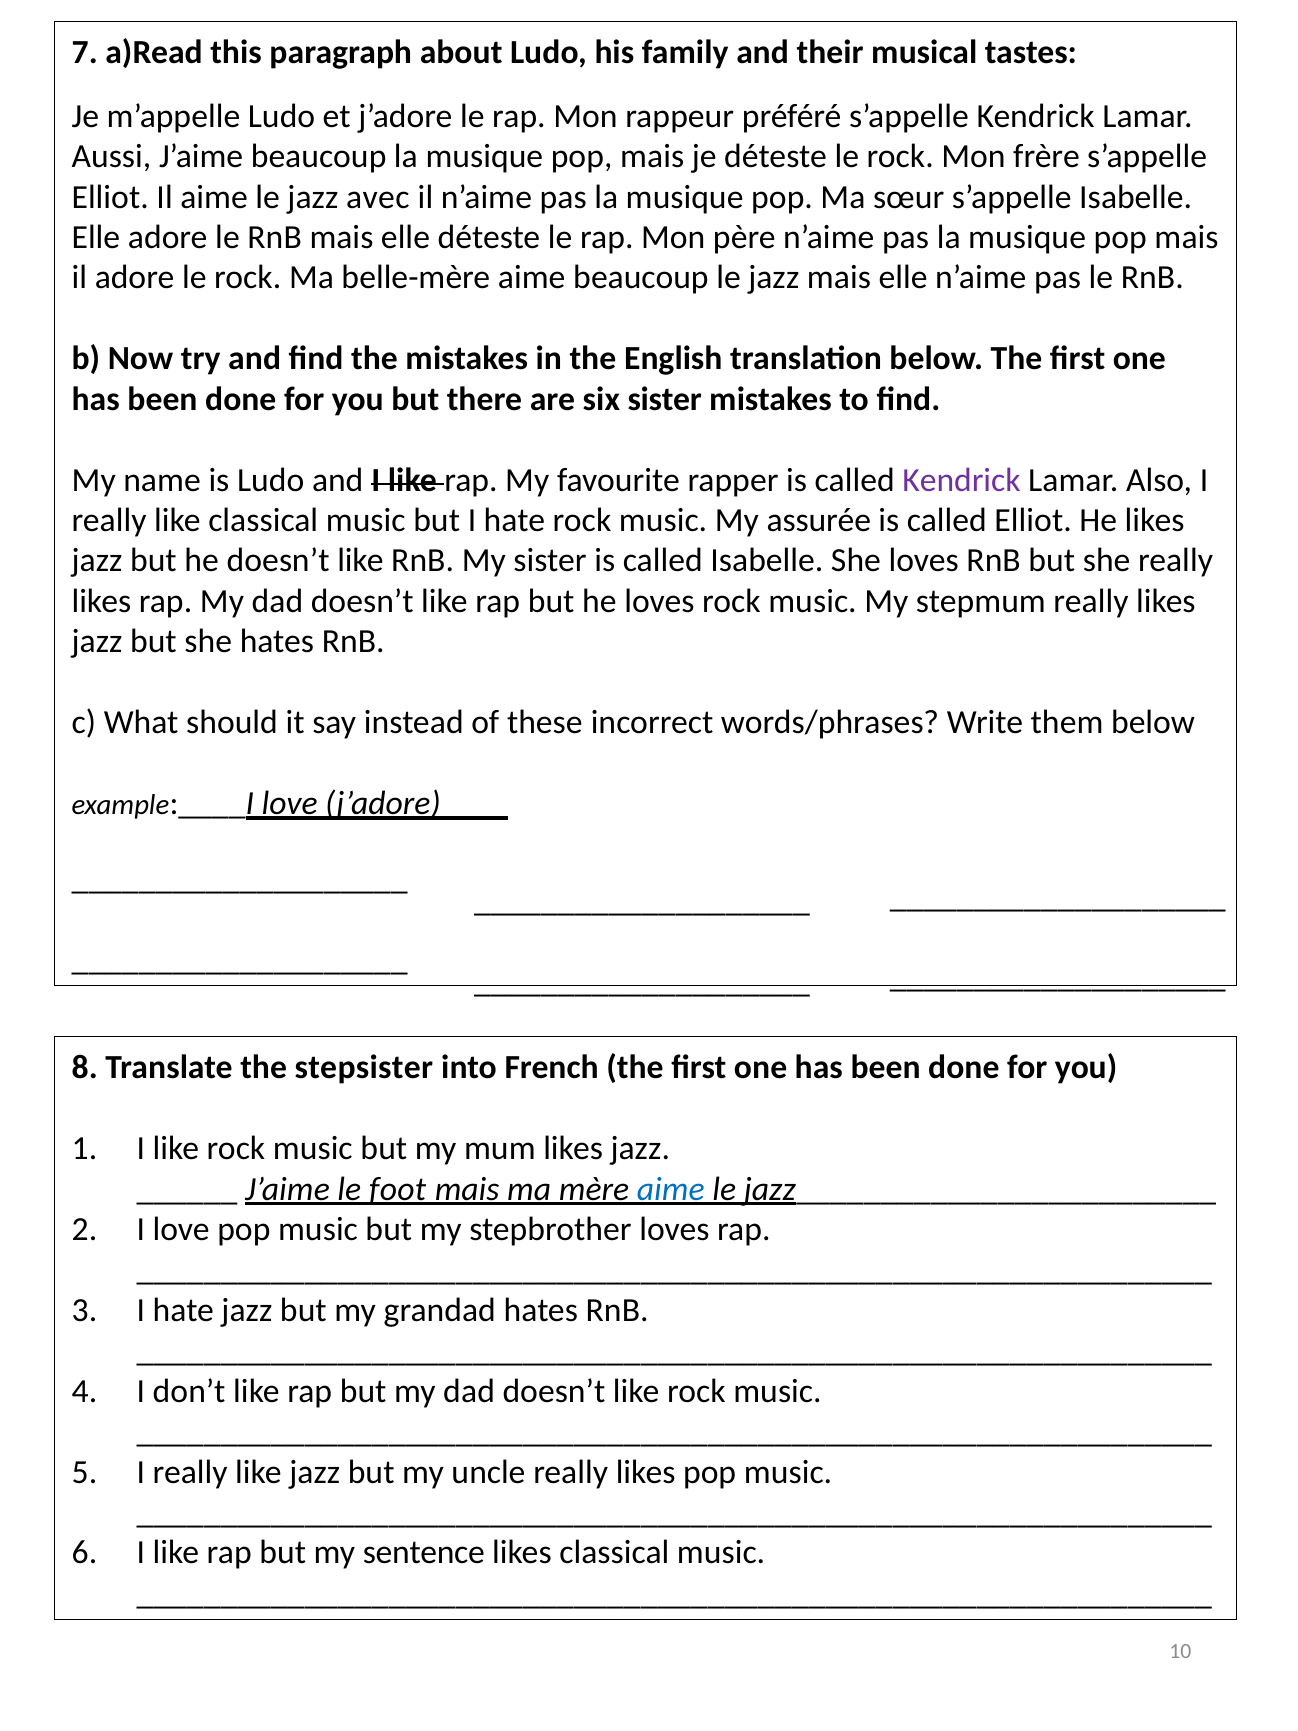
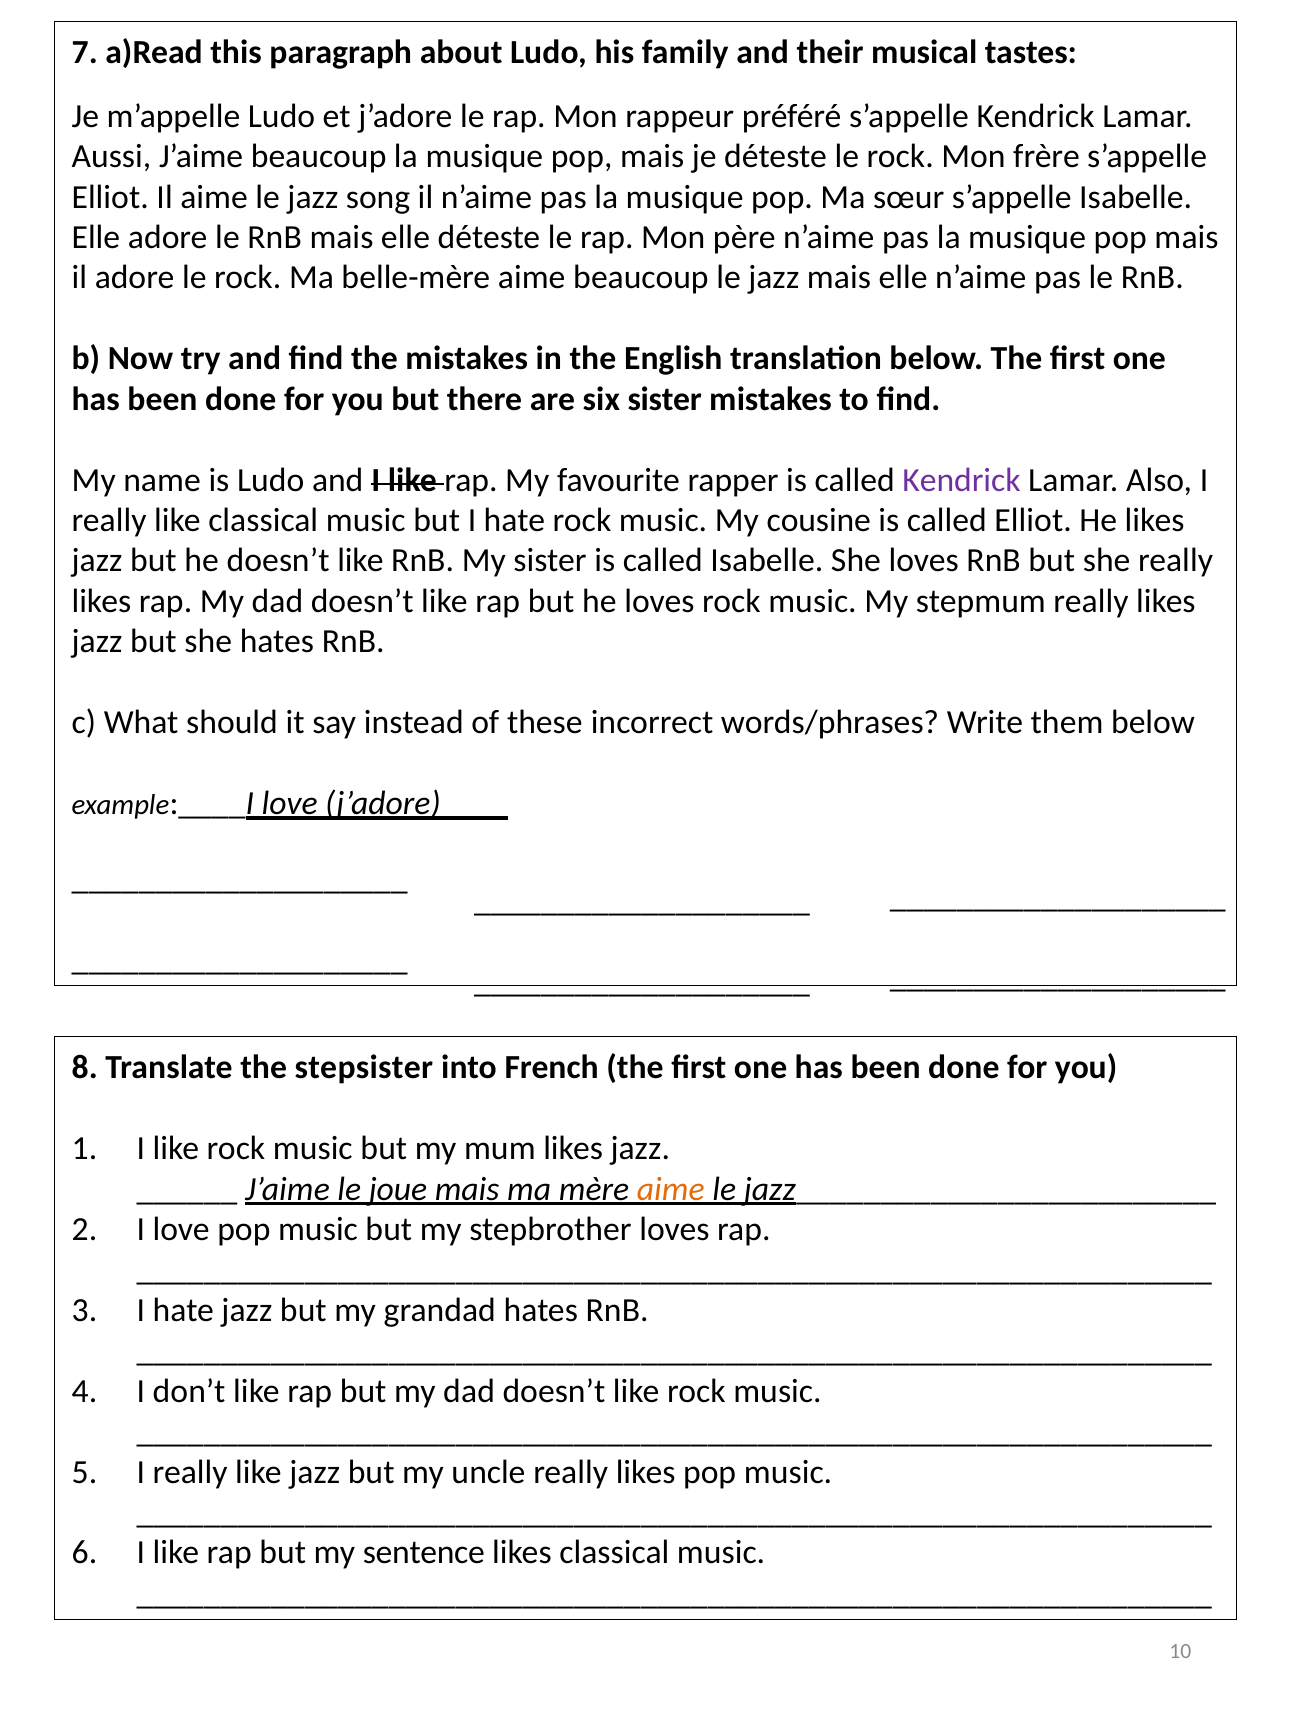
avec: avec -> song
assurée: assurée -> cousine
foot: foot -> joue
aime at (671, 1189) colour: blue -> orange
